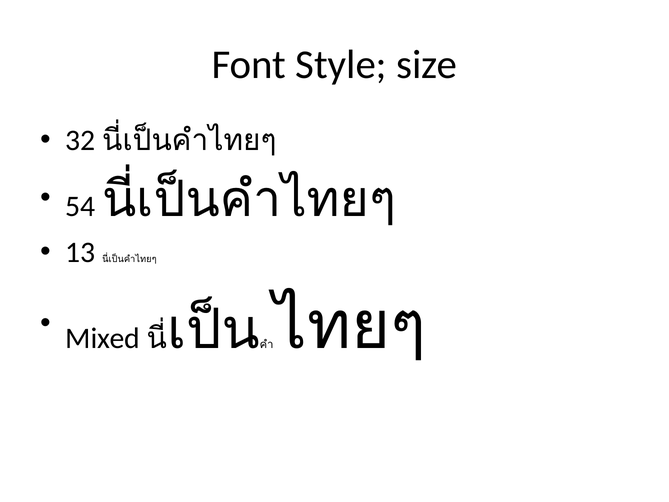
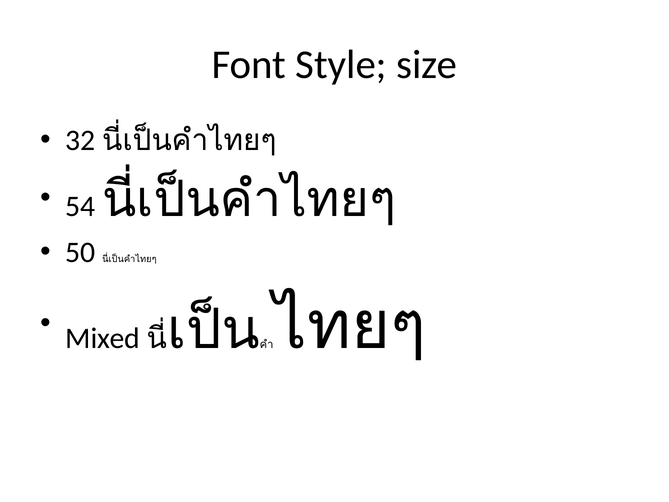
13: 13 -> 50
